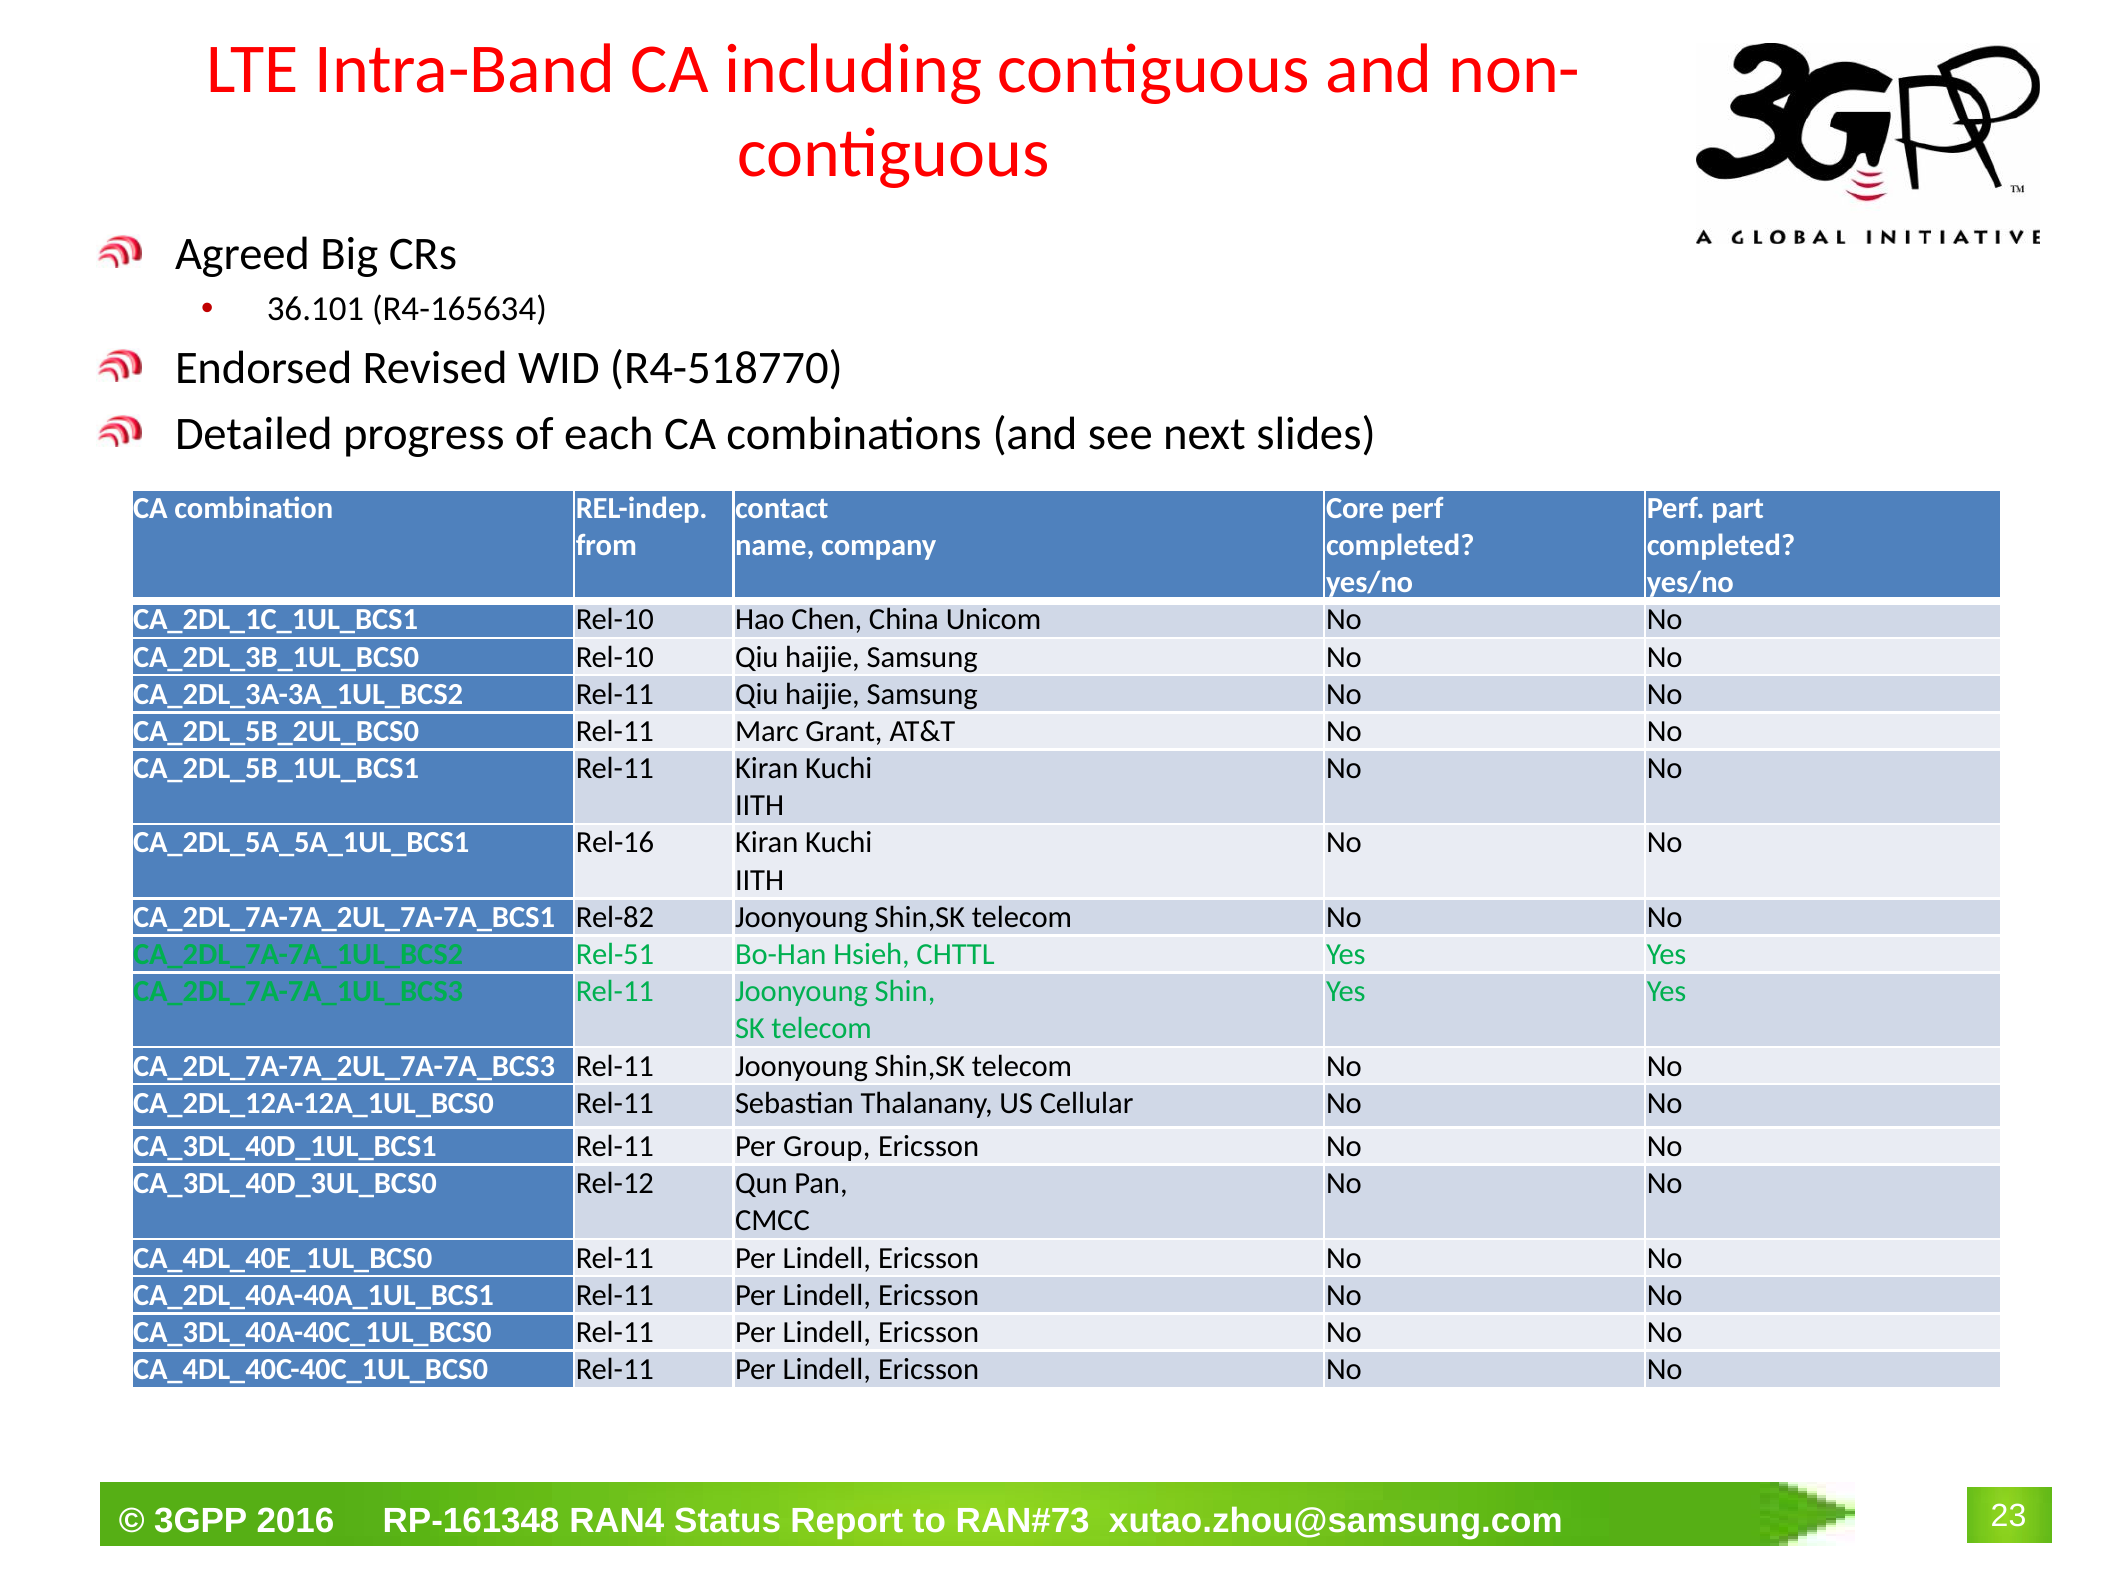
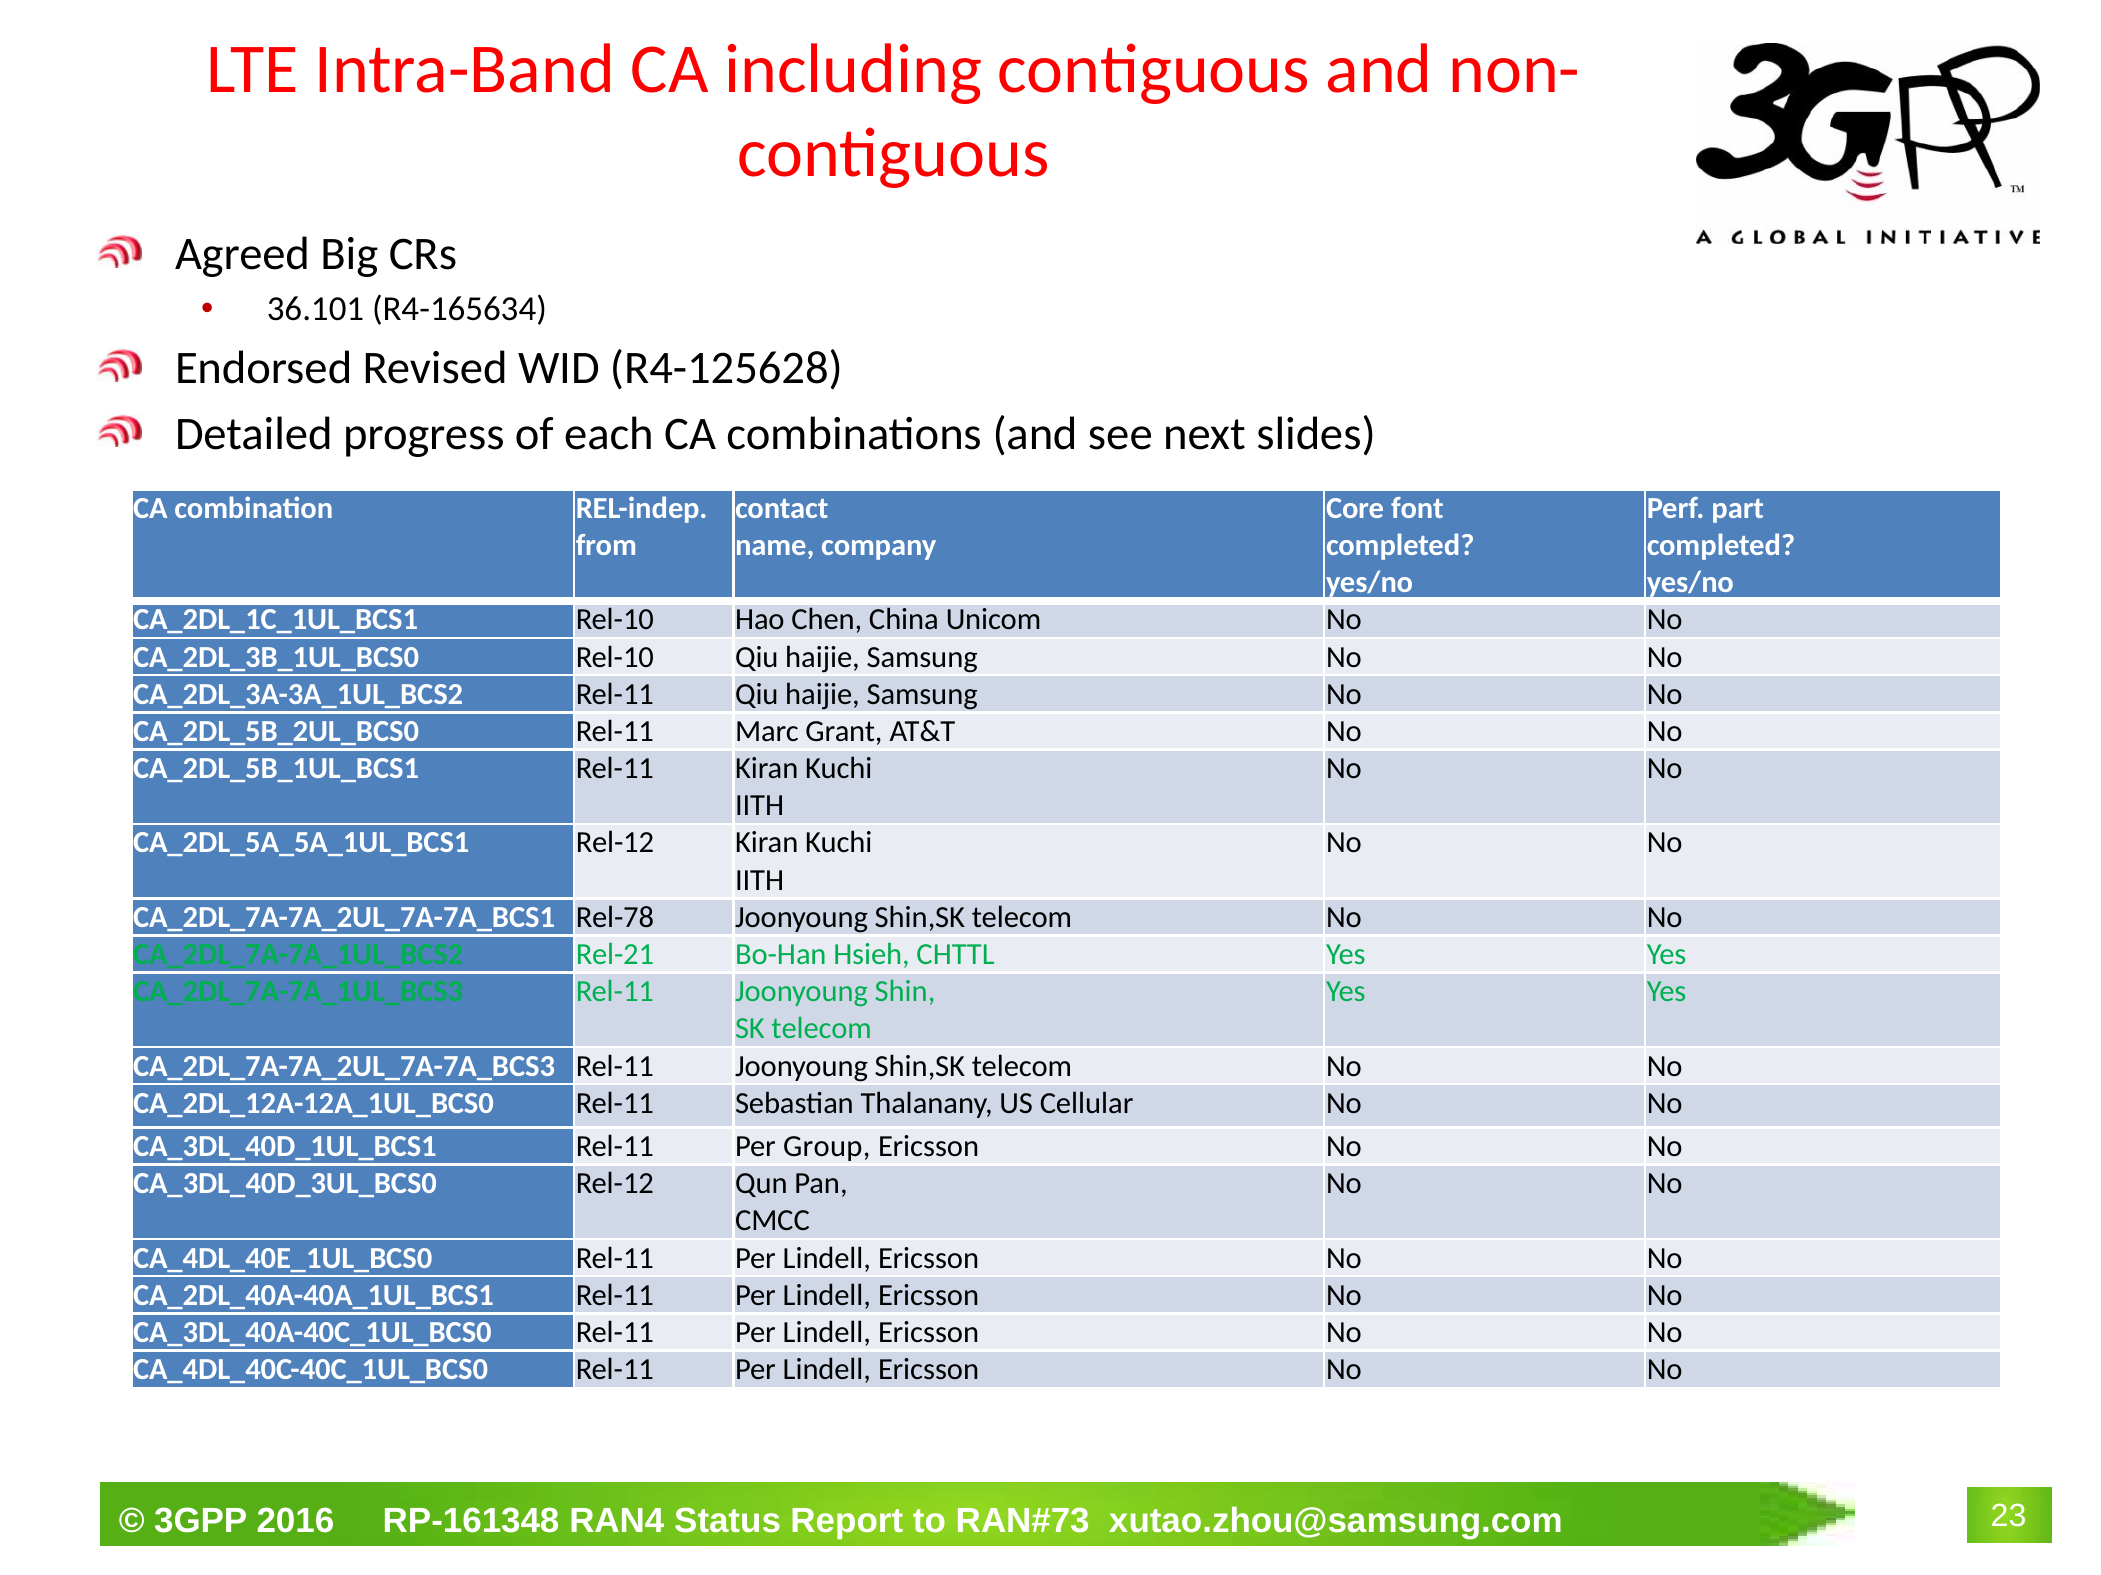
R4-518770: R4-518770 -> R4-125628
Core perf: perf -> font
Rel-16 at (615, 843): Rel-16 -> Rel-12
Rel-82: Rel-82 -> Rel-78
Rel-51: Rel-51 -> Rel-21
